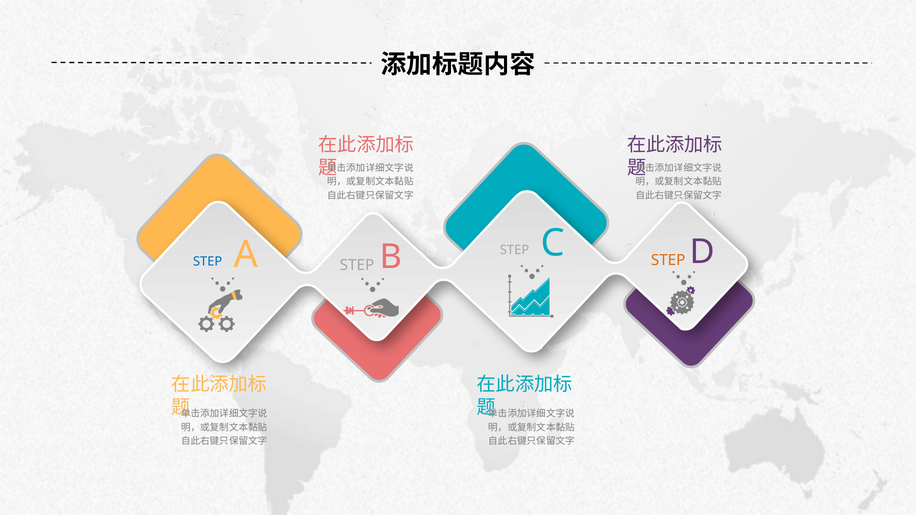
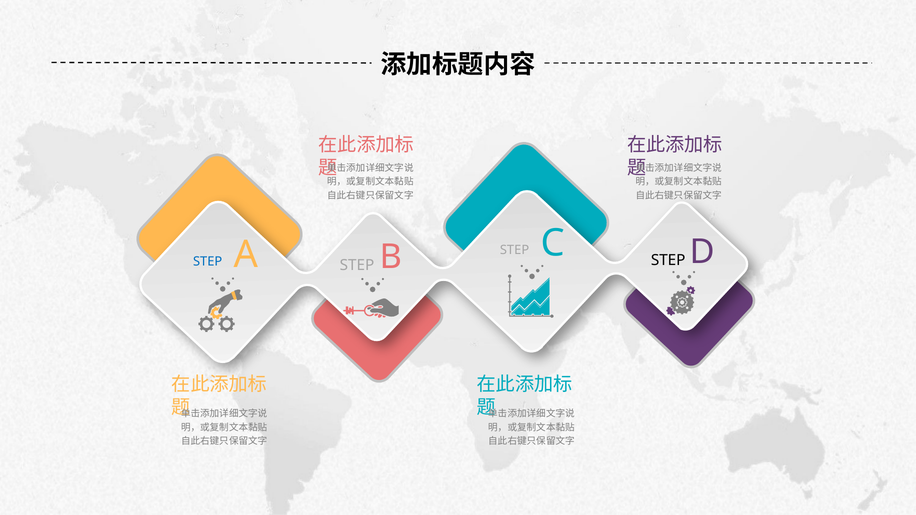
STEP at (668, 261) colour: orange -> black
